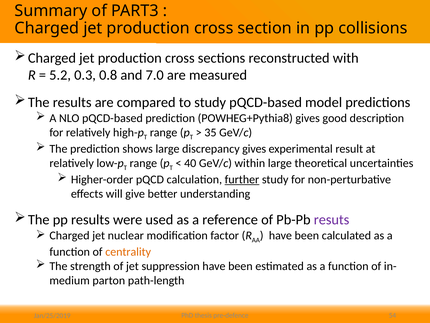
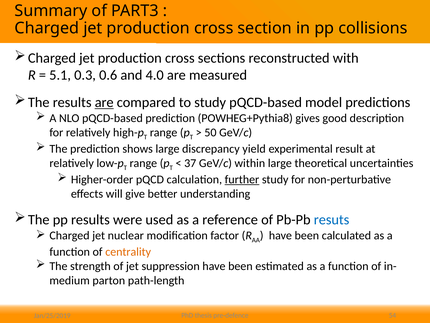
5.2: 5.2 -> 5.1
0.8: 0.8 -> 0.6
7.0: 7.0 -> 4.0
are at (104, 102) underline: none -> present
35: 35 -> 50
discrepancy gives: gives -> yield
40: 40 -> 37
resuts colour: purple -> blue
